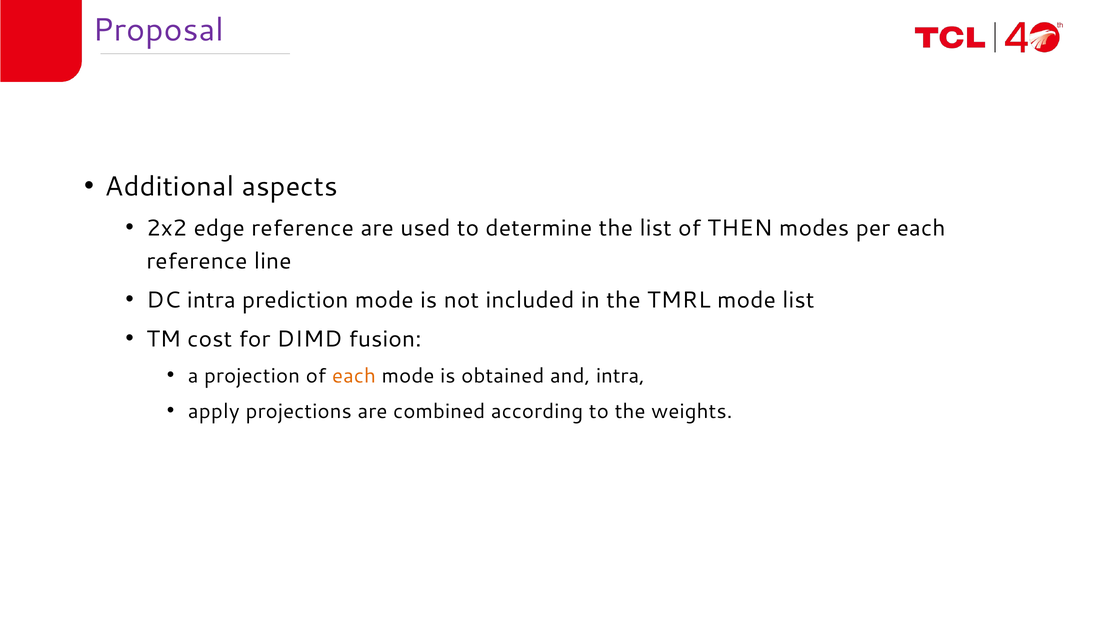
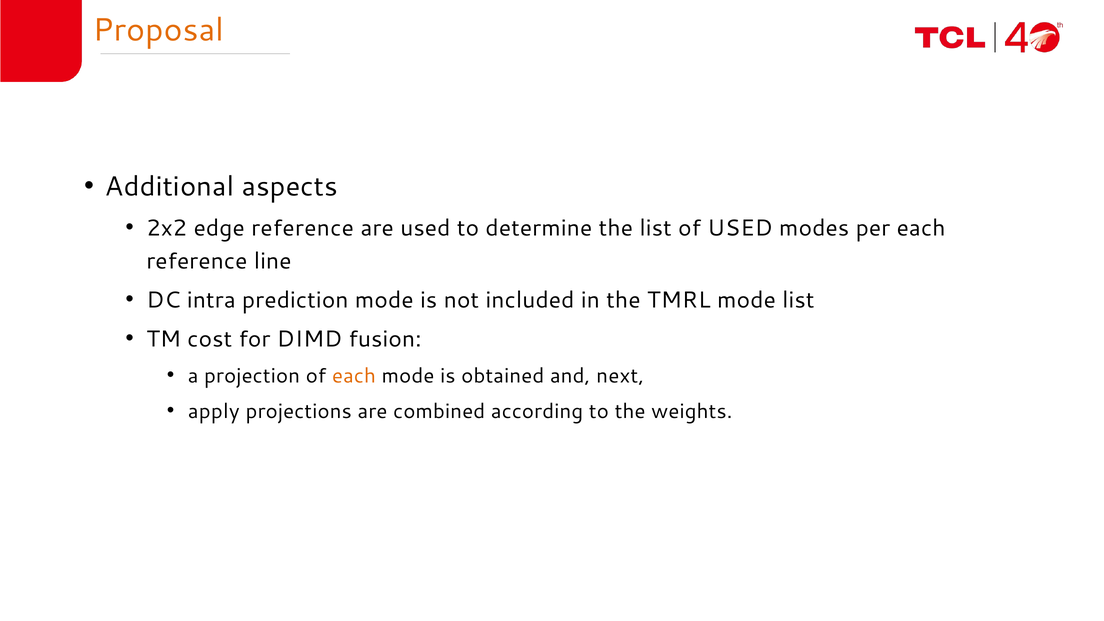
Proposal colour: purple -> orange
of THEN: THEN -> USED
and intra: intra -> next
